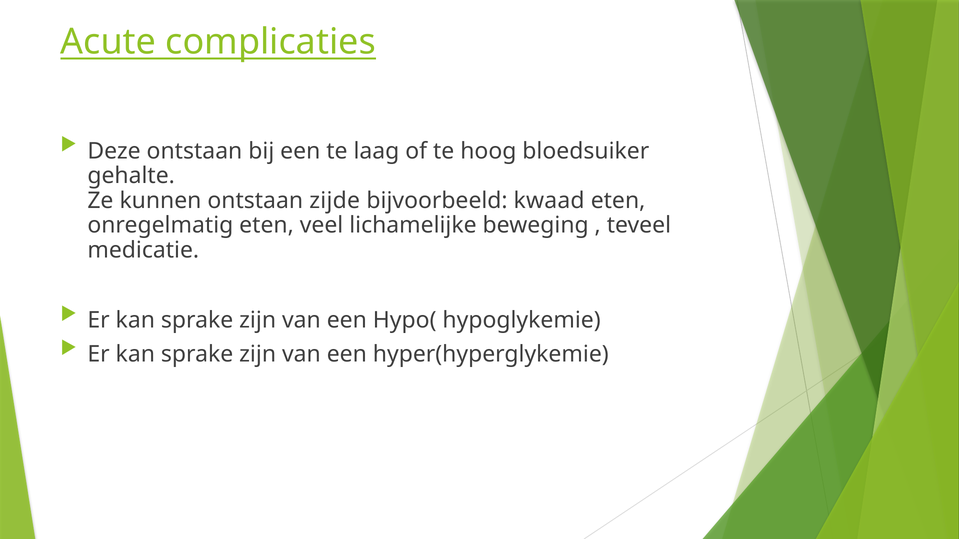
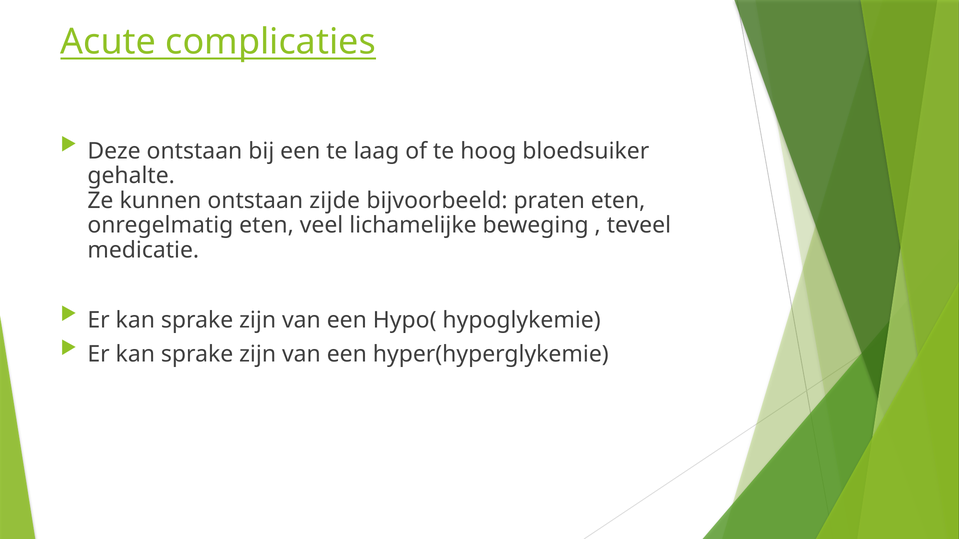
kwaad: kwaad -> praten
